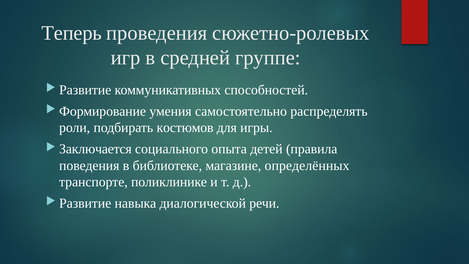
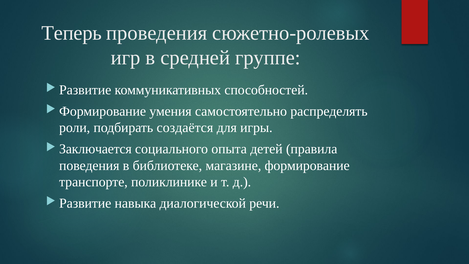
костюмов: костюмов -> создаётся
магазине определённых: определённых -> формирование
